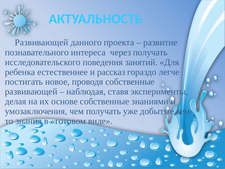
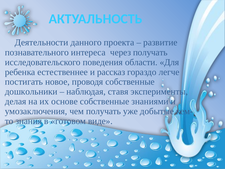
Развивающей at (42, 42): Развивающей -> Деятельности
занятий: занятий -> области
развивающей at (31, 92): развивающей -> дошкольники
